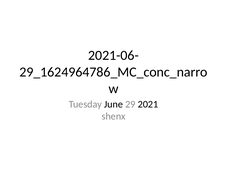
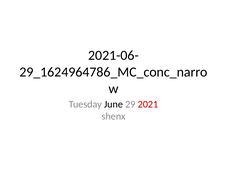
2021 colour: black -> red
